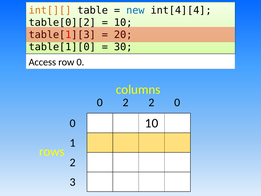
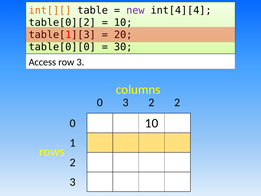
new colour: blue -> purple
table[1][0: table[1][0 -> table[0][0
row 0: 0 -> 3
0 2: 2 -> 3
2 0: 0 -> 2
